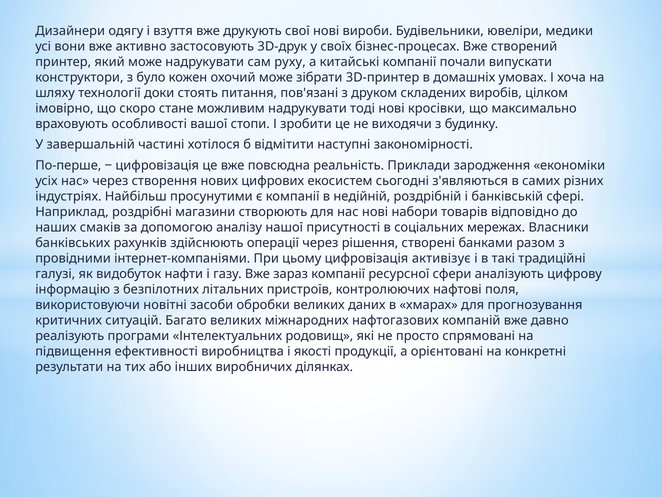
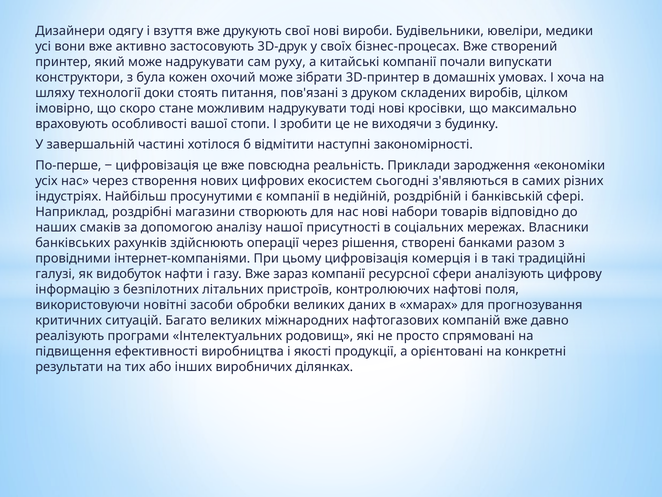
було: було -> була
активізує: активізує -> комерція
